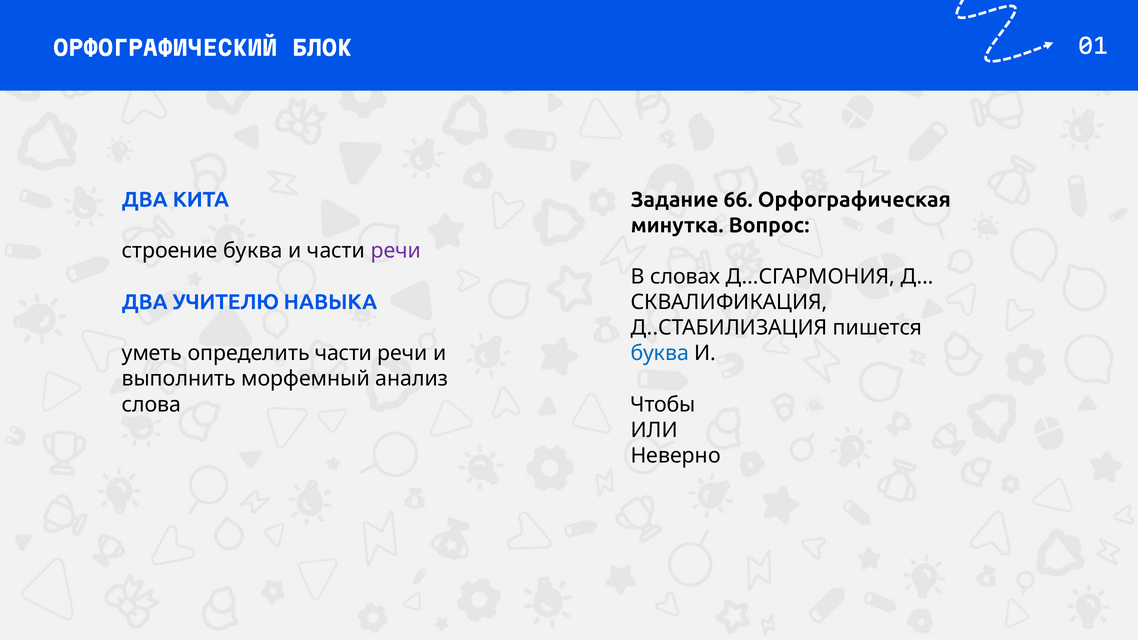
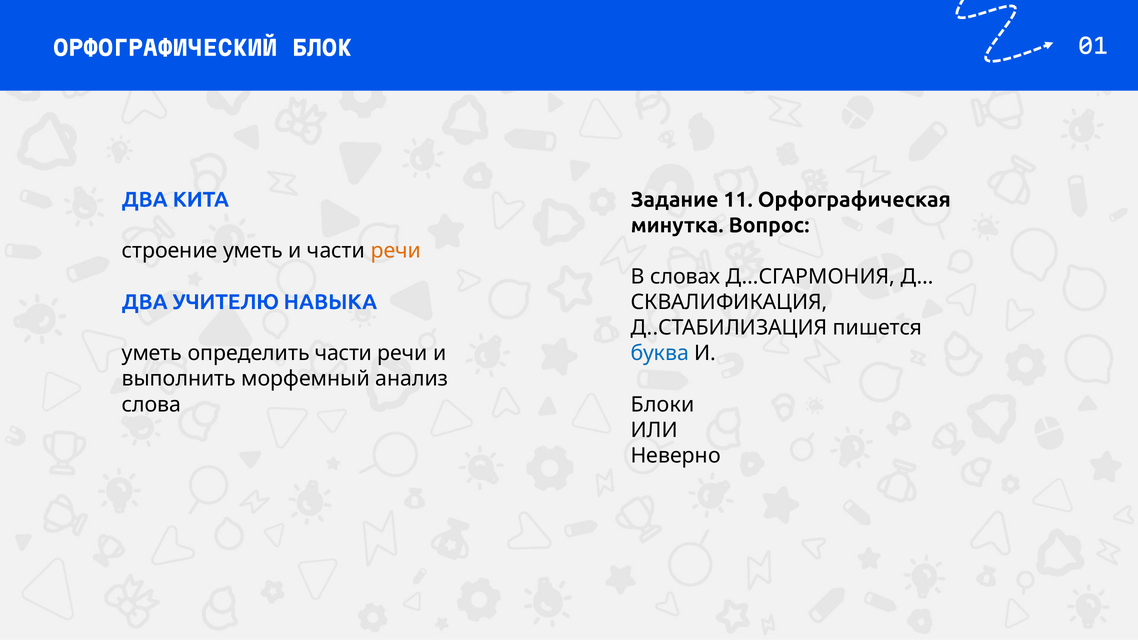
66: 66 -> 11
строение буква: буква -> уметь
речи at (396, 251) colour: purple -> orange
Чтобы: Чтобы -> Блоки
